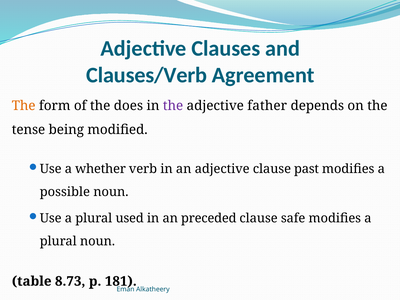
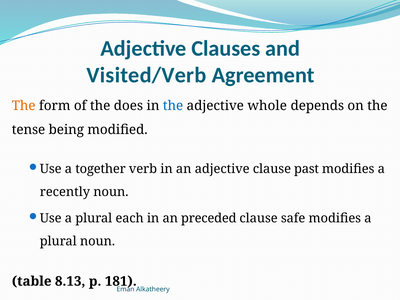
Clauses/Verb: Clauses/Verb -> Visited/Verb
the at (173, 106) colour: purple -> blue
father: father -> whole
whether: whether -> together
possible: possible -> recently
used: used -> each
8.73: 8.73 -> 8.13
